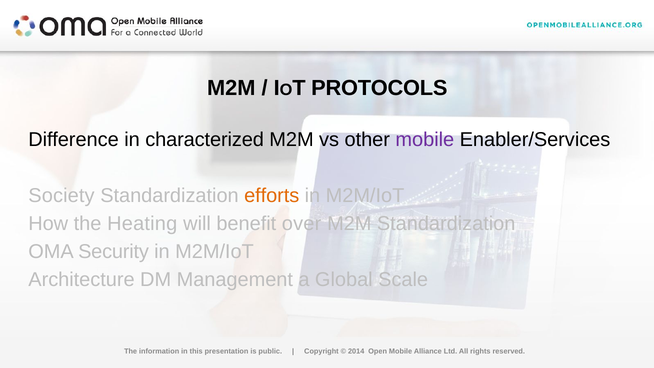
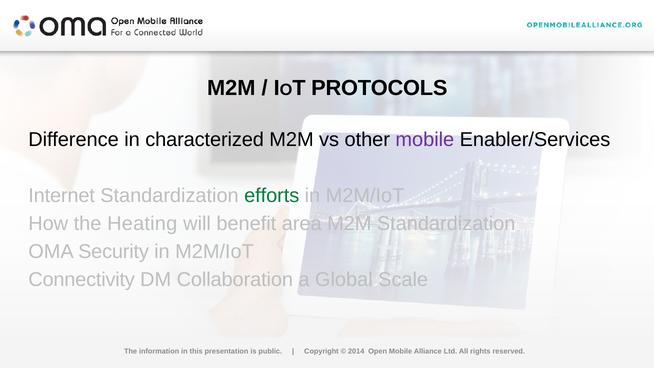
Society: Society -> Internet
efforts colour: orange -> green
over: over -> area
Architecture: Architecture -> Connectivity
Management: Management -> Collaboration
